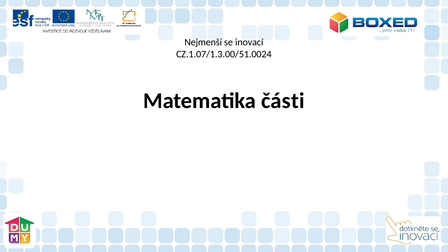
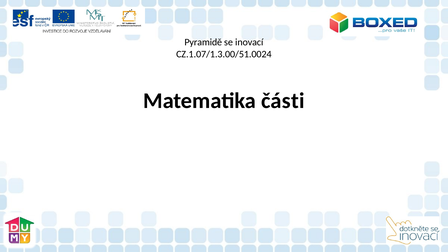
Nejmenší: Nejmenší -> Pyramidě
